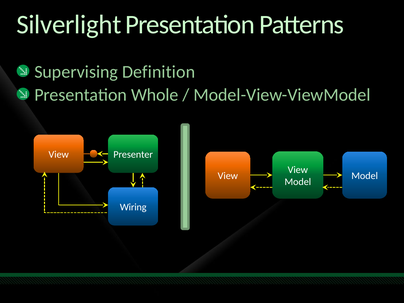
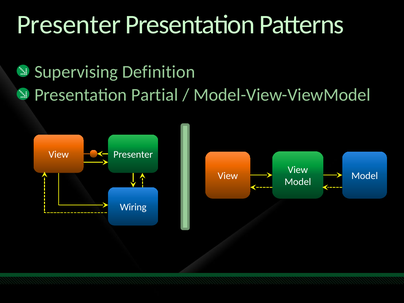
Silverlight at (69, 25): Silverlight -> Presenter
Whole: Whole -> Partial
